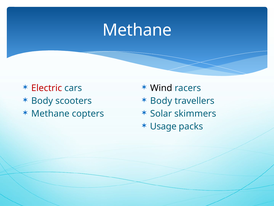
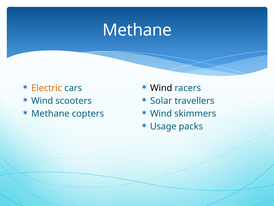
Electric colour: red -> orange
Body at (42, 101): Body -> Wind
Body at (161, 101): Body -> Solar
Solar at (161, 113): Solar -> Wind
